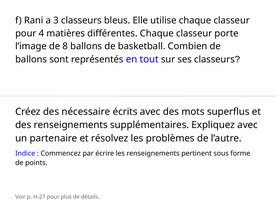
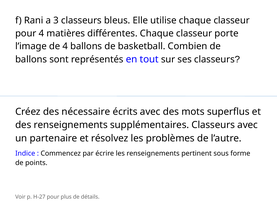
de 8: 8 -> 4
supplémentaires Expliquez: Expliquez -> Classeurs
